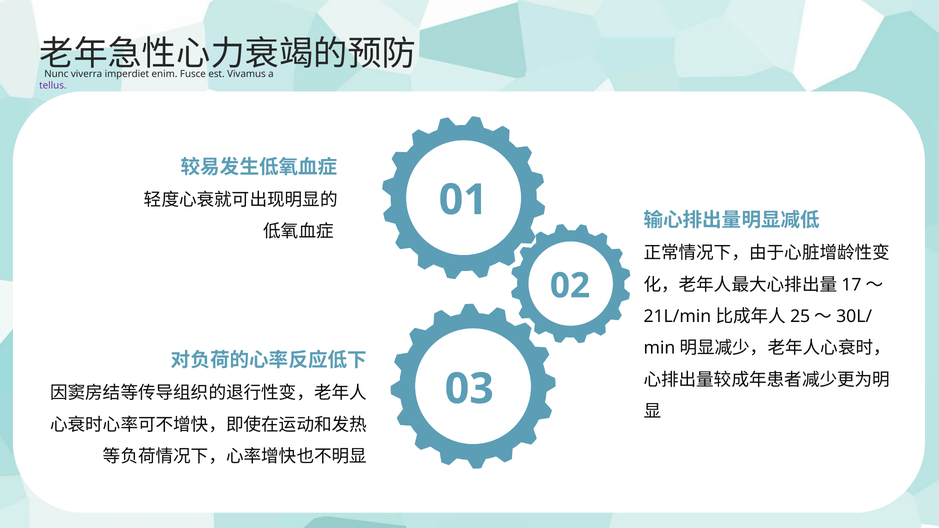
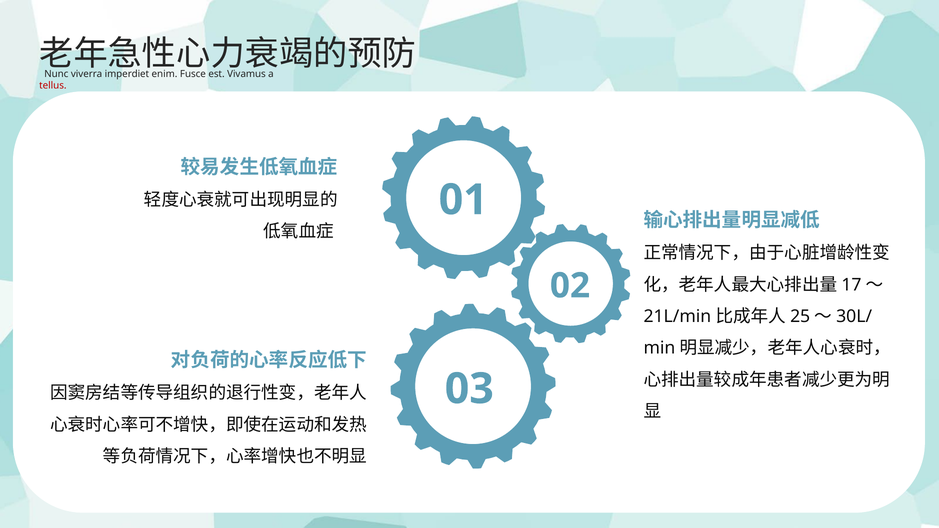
tellus colour: purple -> red
